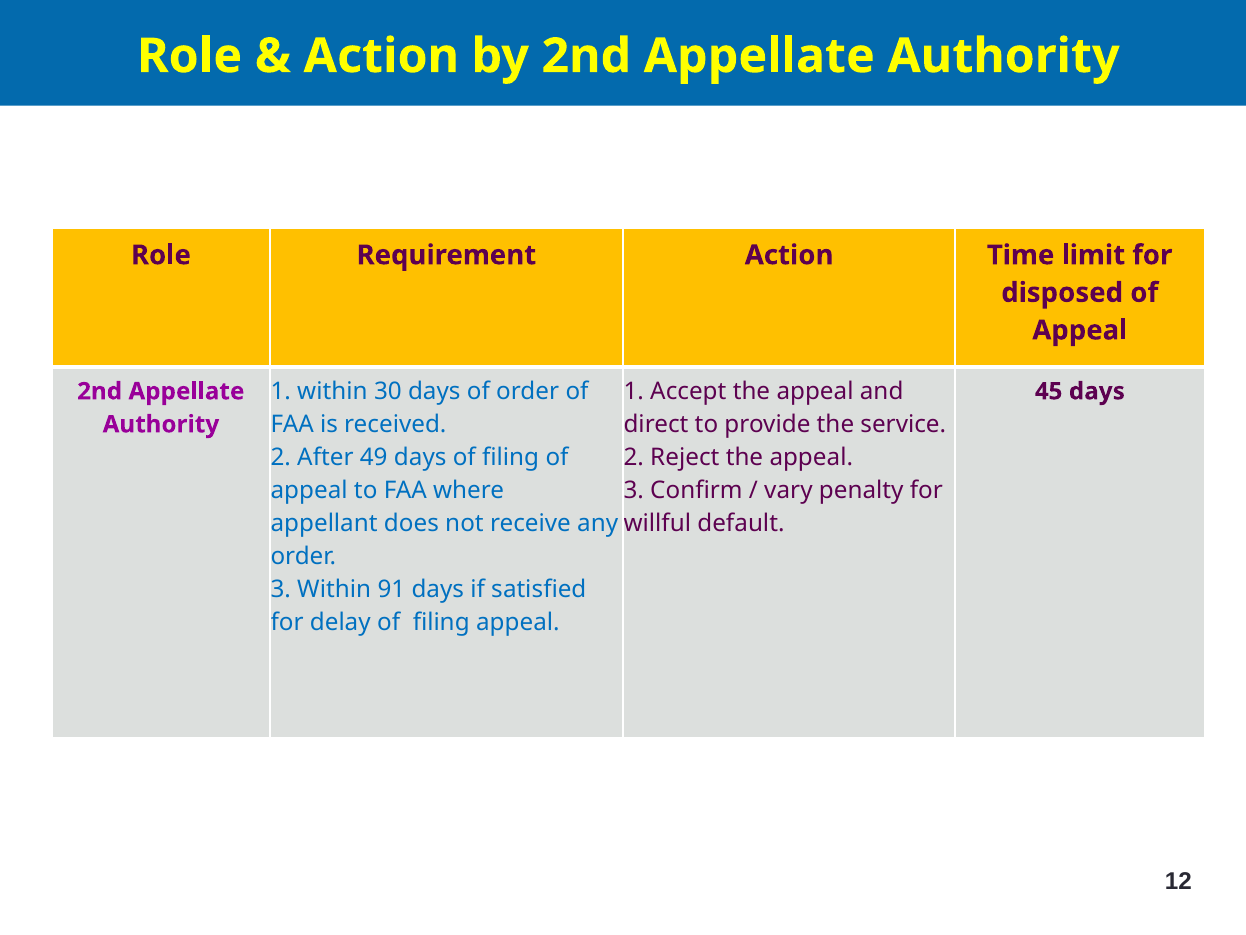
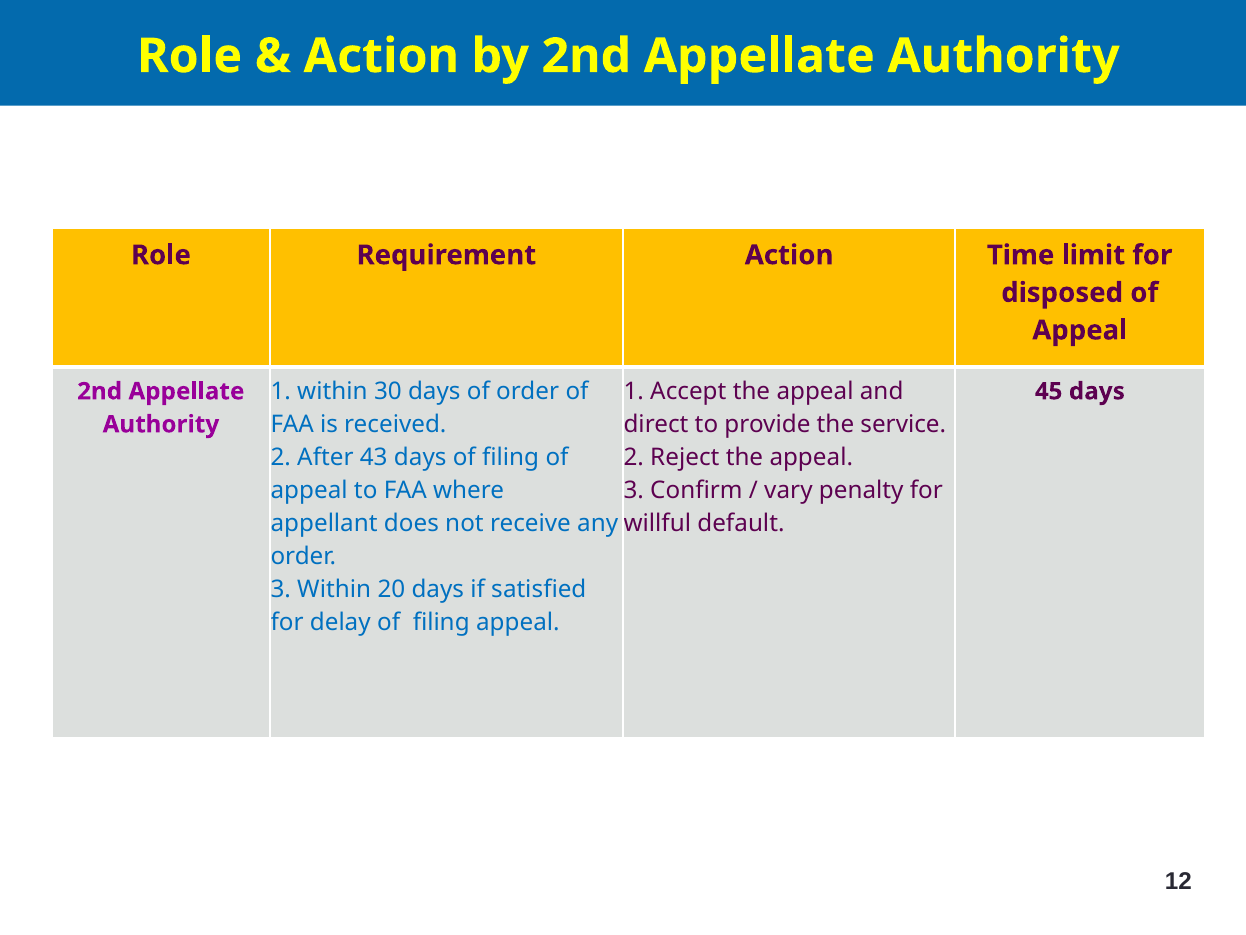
49: 49 -> 43
91: 91 -> 20
